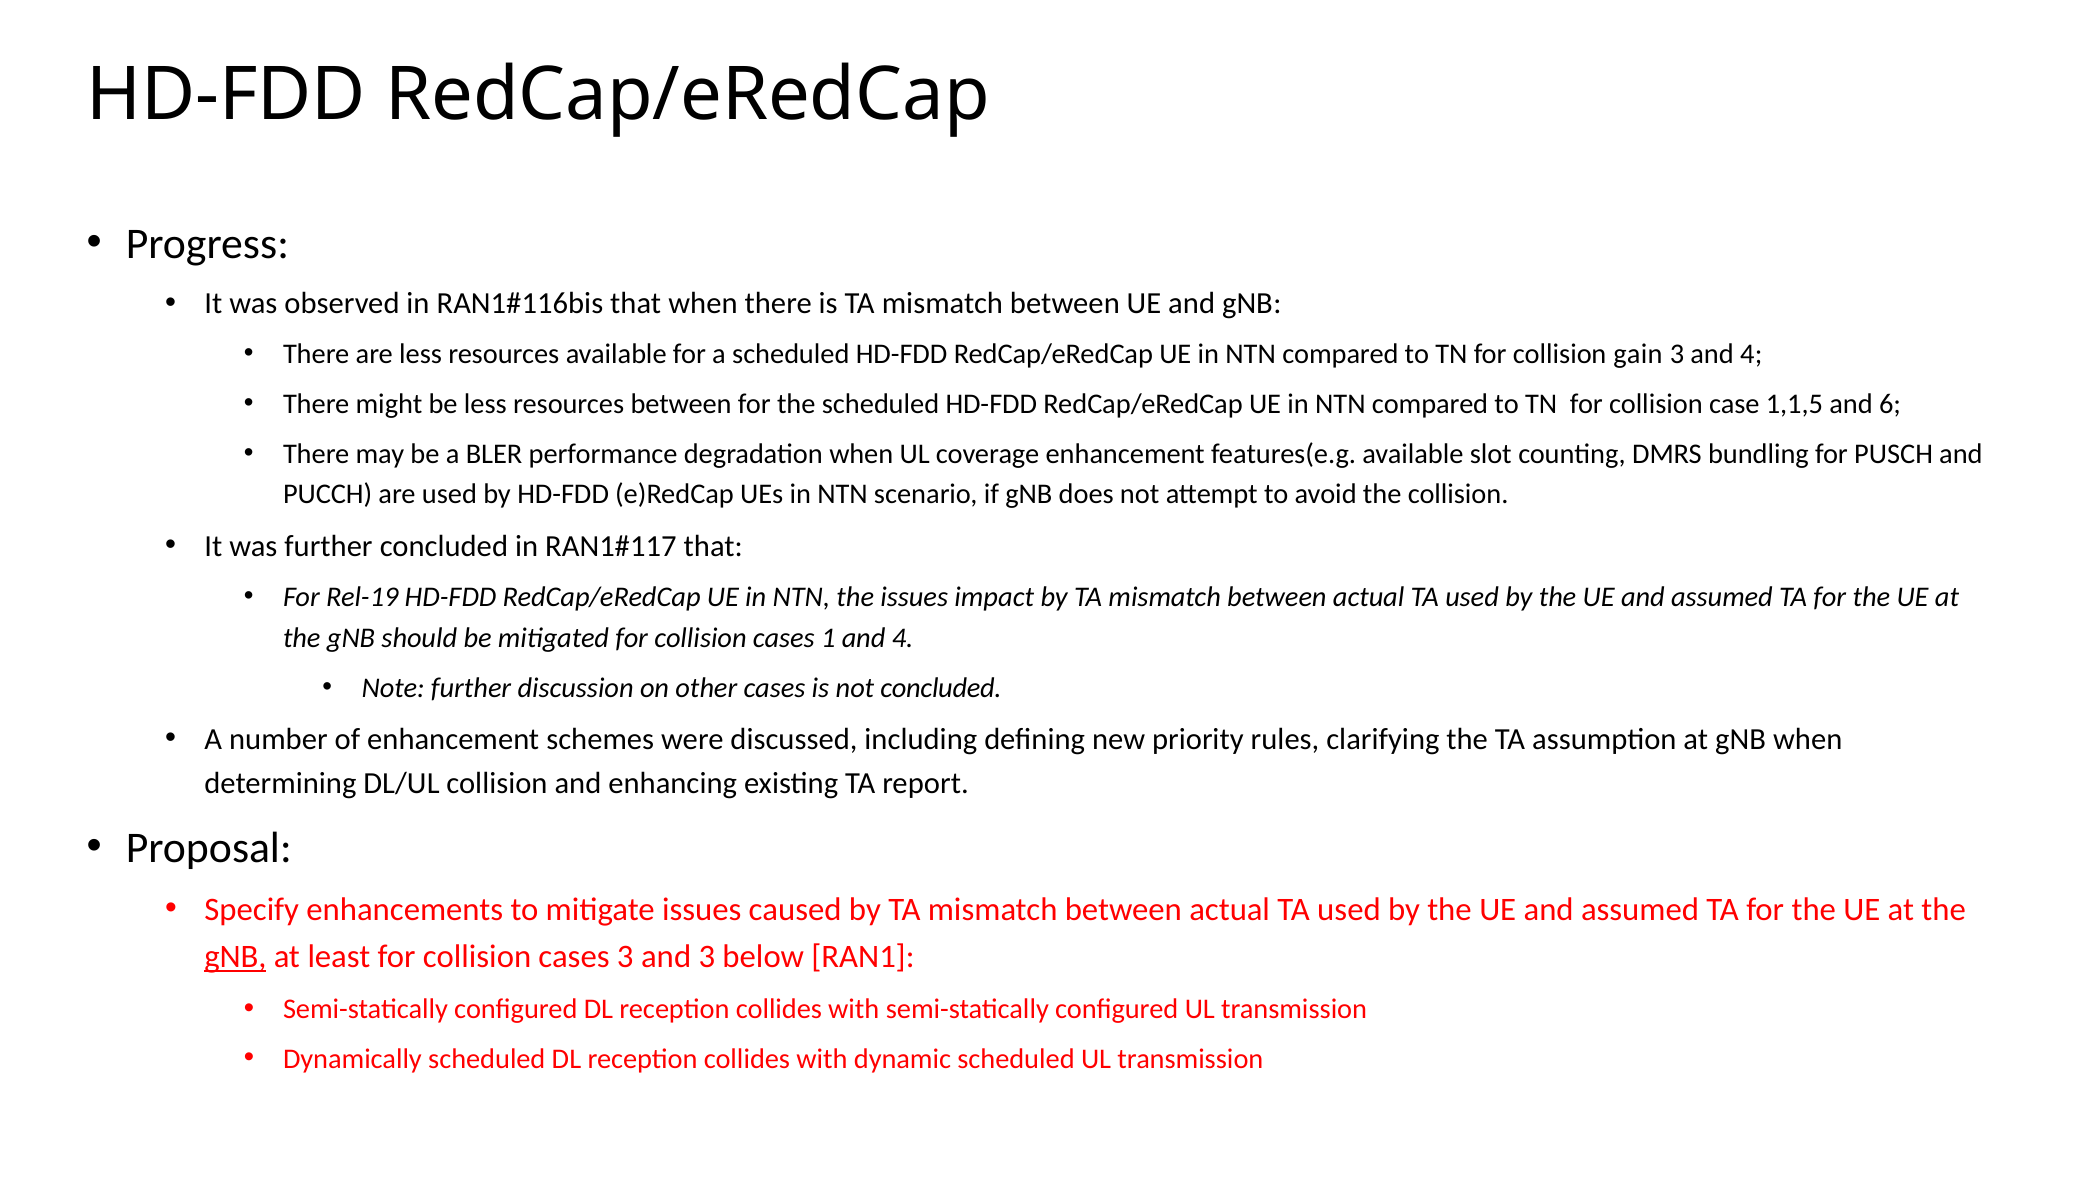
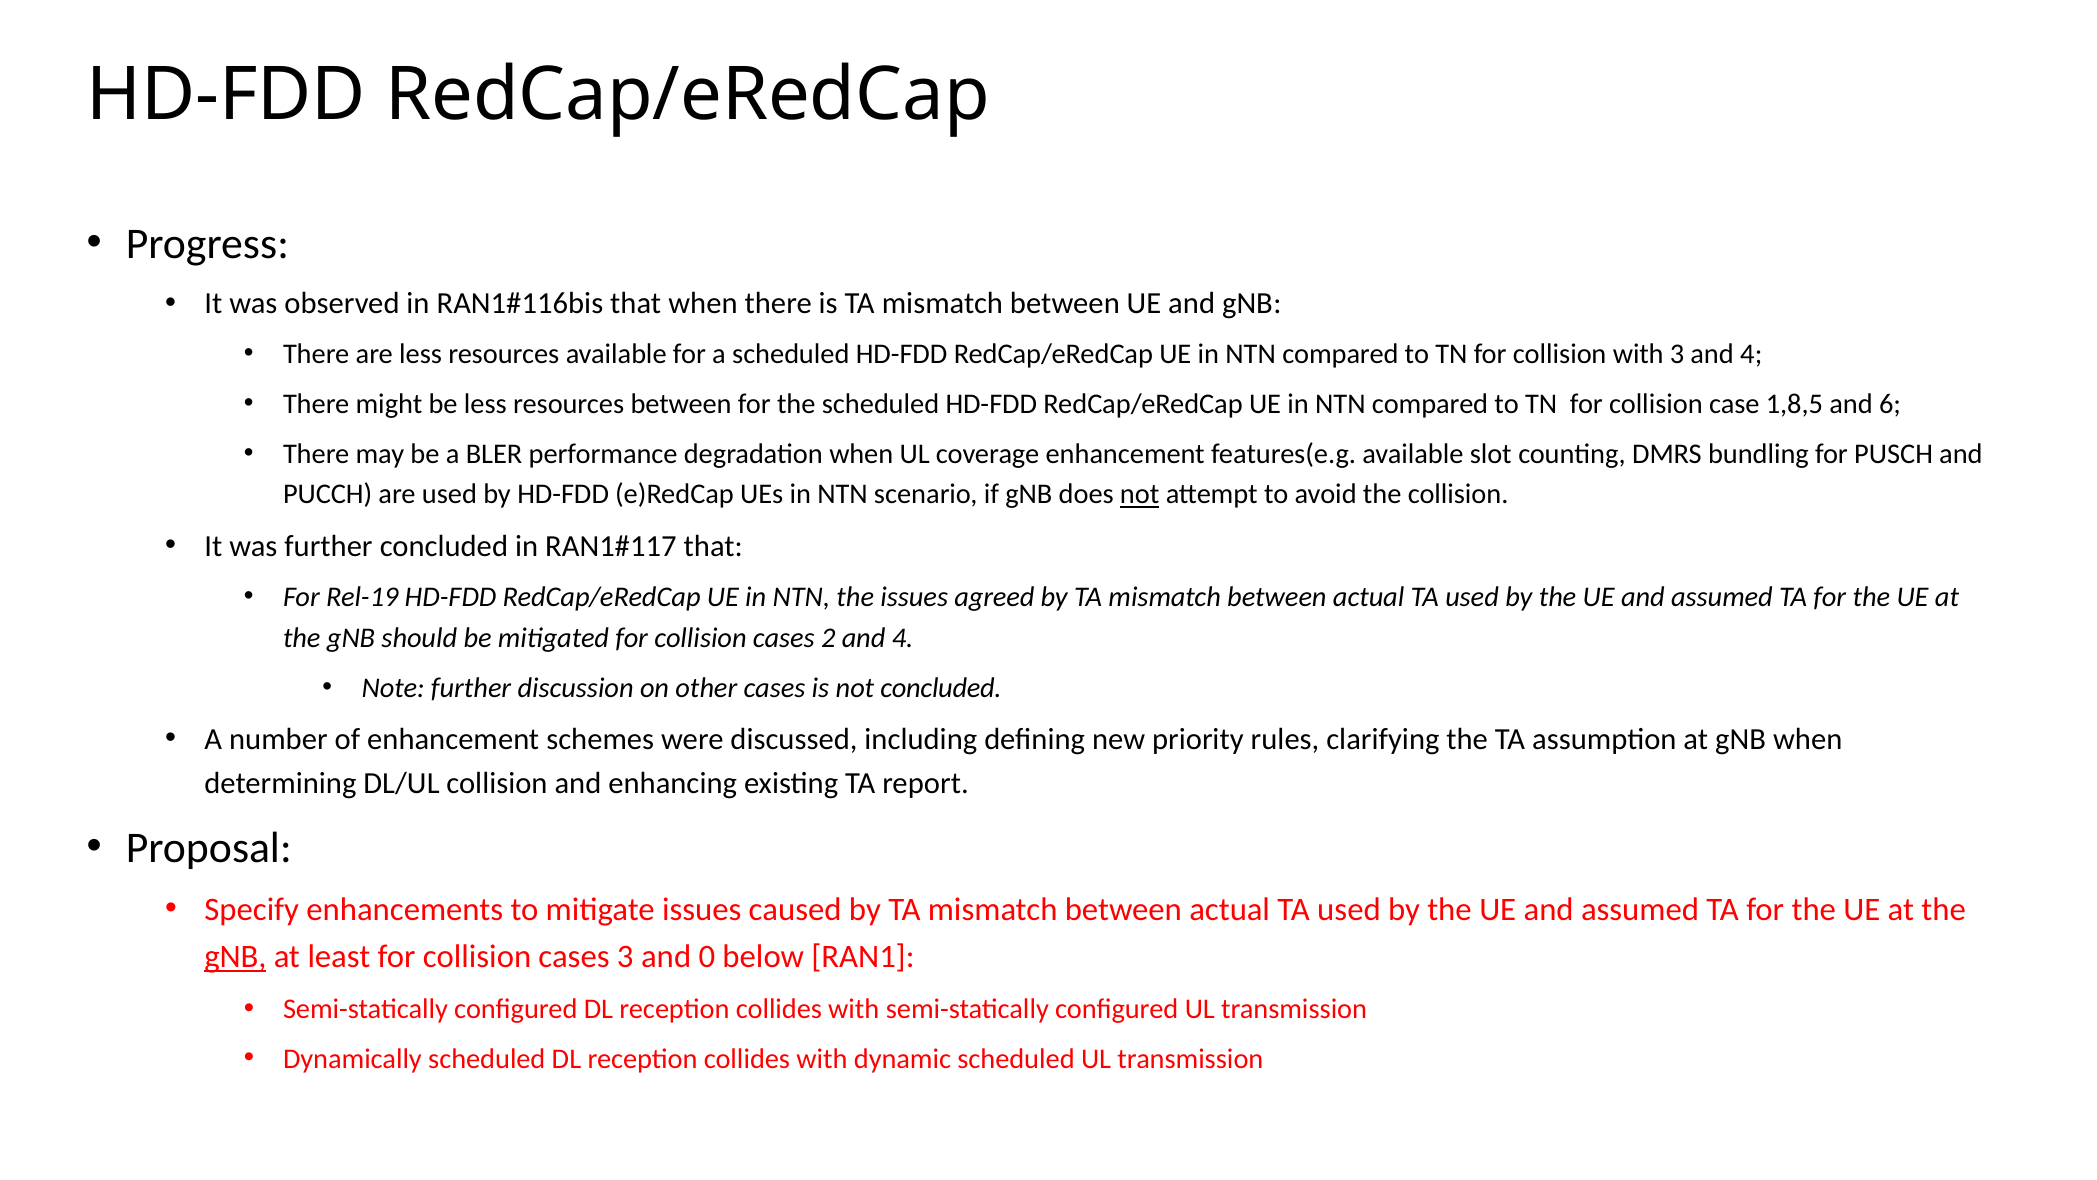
collision gain: gain -> with
1,1,5: 1,1,5 -> 1,8,5
not at (1140, 494) underline: none -> present
impact: impact -> agreed
1: 1 -> 2
and 3: 3 -> 0
